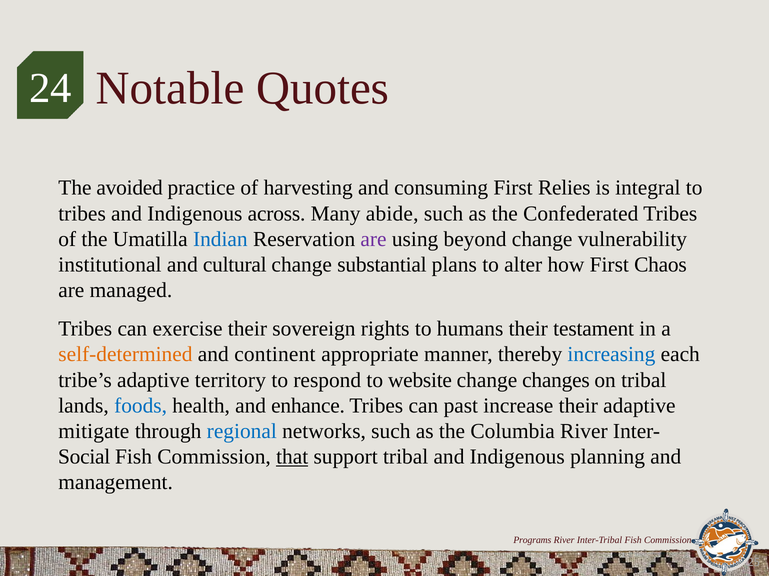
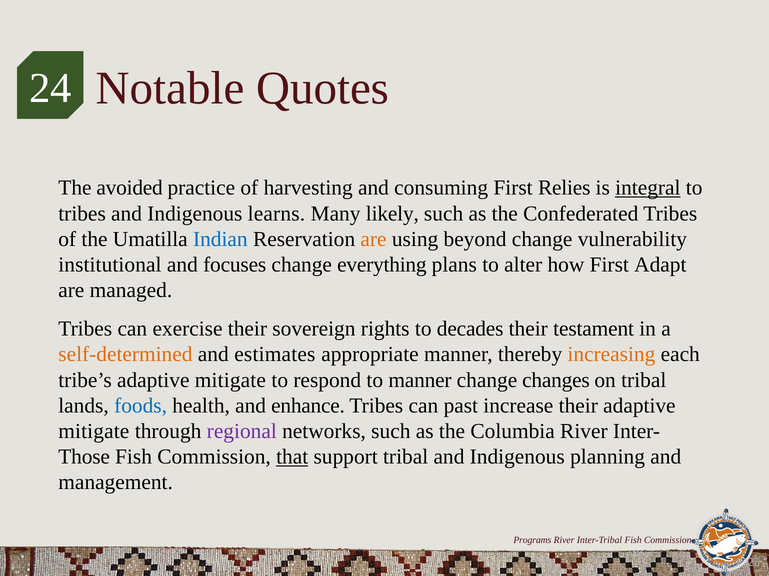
integral underline: none -> present
across: across -> learns
abide: abide -> likely
are at (374, 239) colour: purple -> orange
cultural: cultural -> focuses
substantial: substantial -> everything
Chaos: Chaos -> Adapt
humans: humans -> decades
continent: continent -> estimates
increasing colour: blue -> orange
tribe’s adaptive territory: territory -> mitigate
to website: website -> manner
regional colour: blue -> purple
Social: Social -> Those
